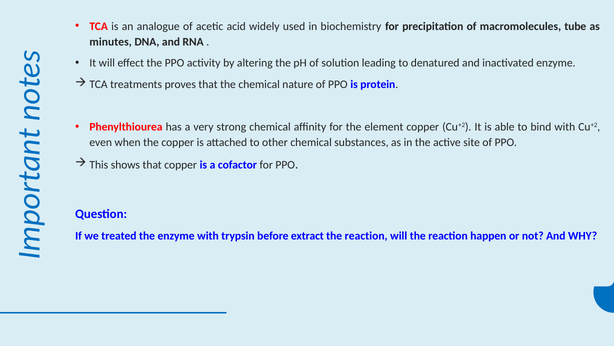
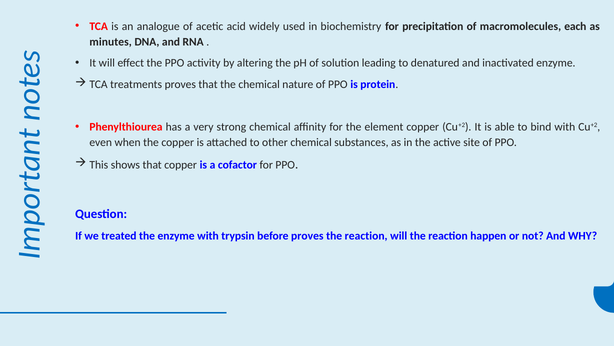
tube: tube -> each
before extract: extract -> proves
